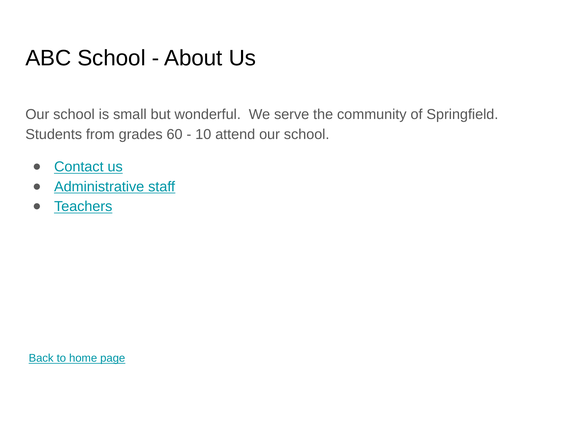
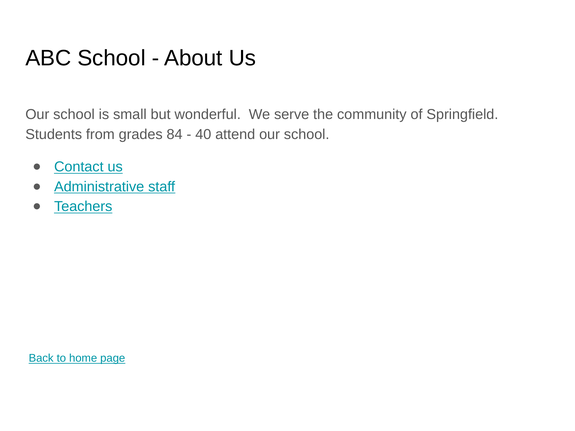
60: 60 -> 84
10: 10 -> 40
